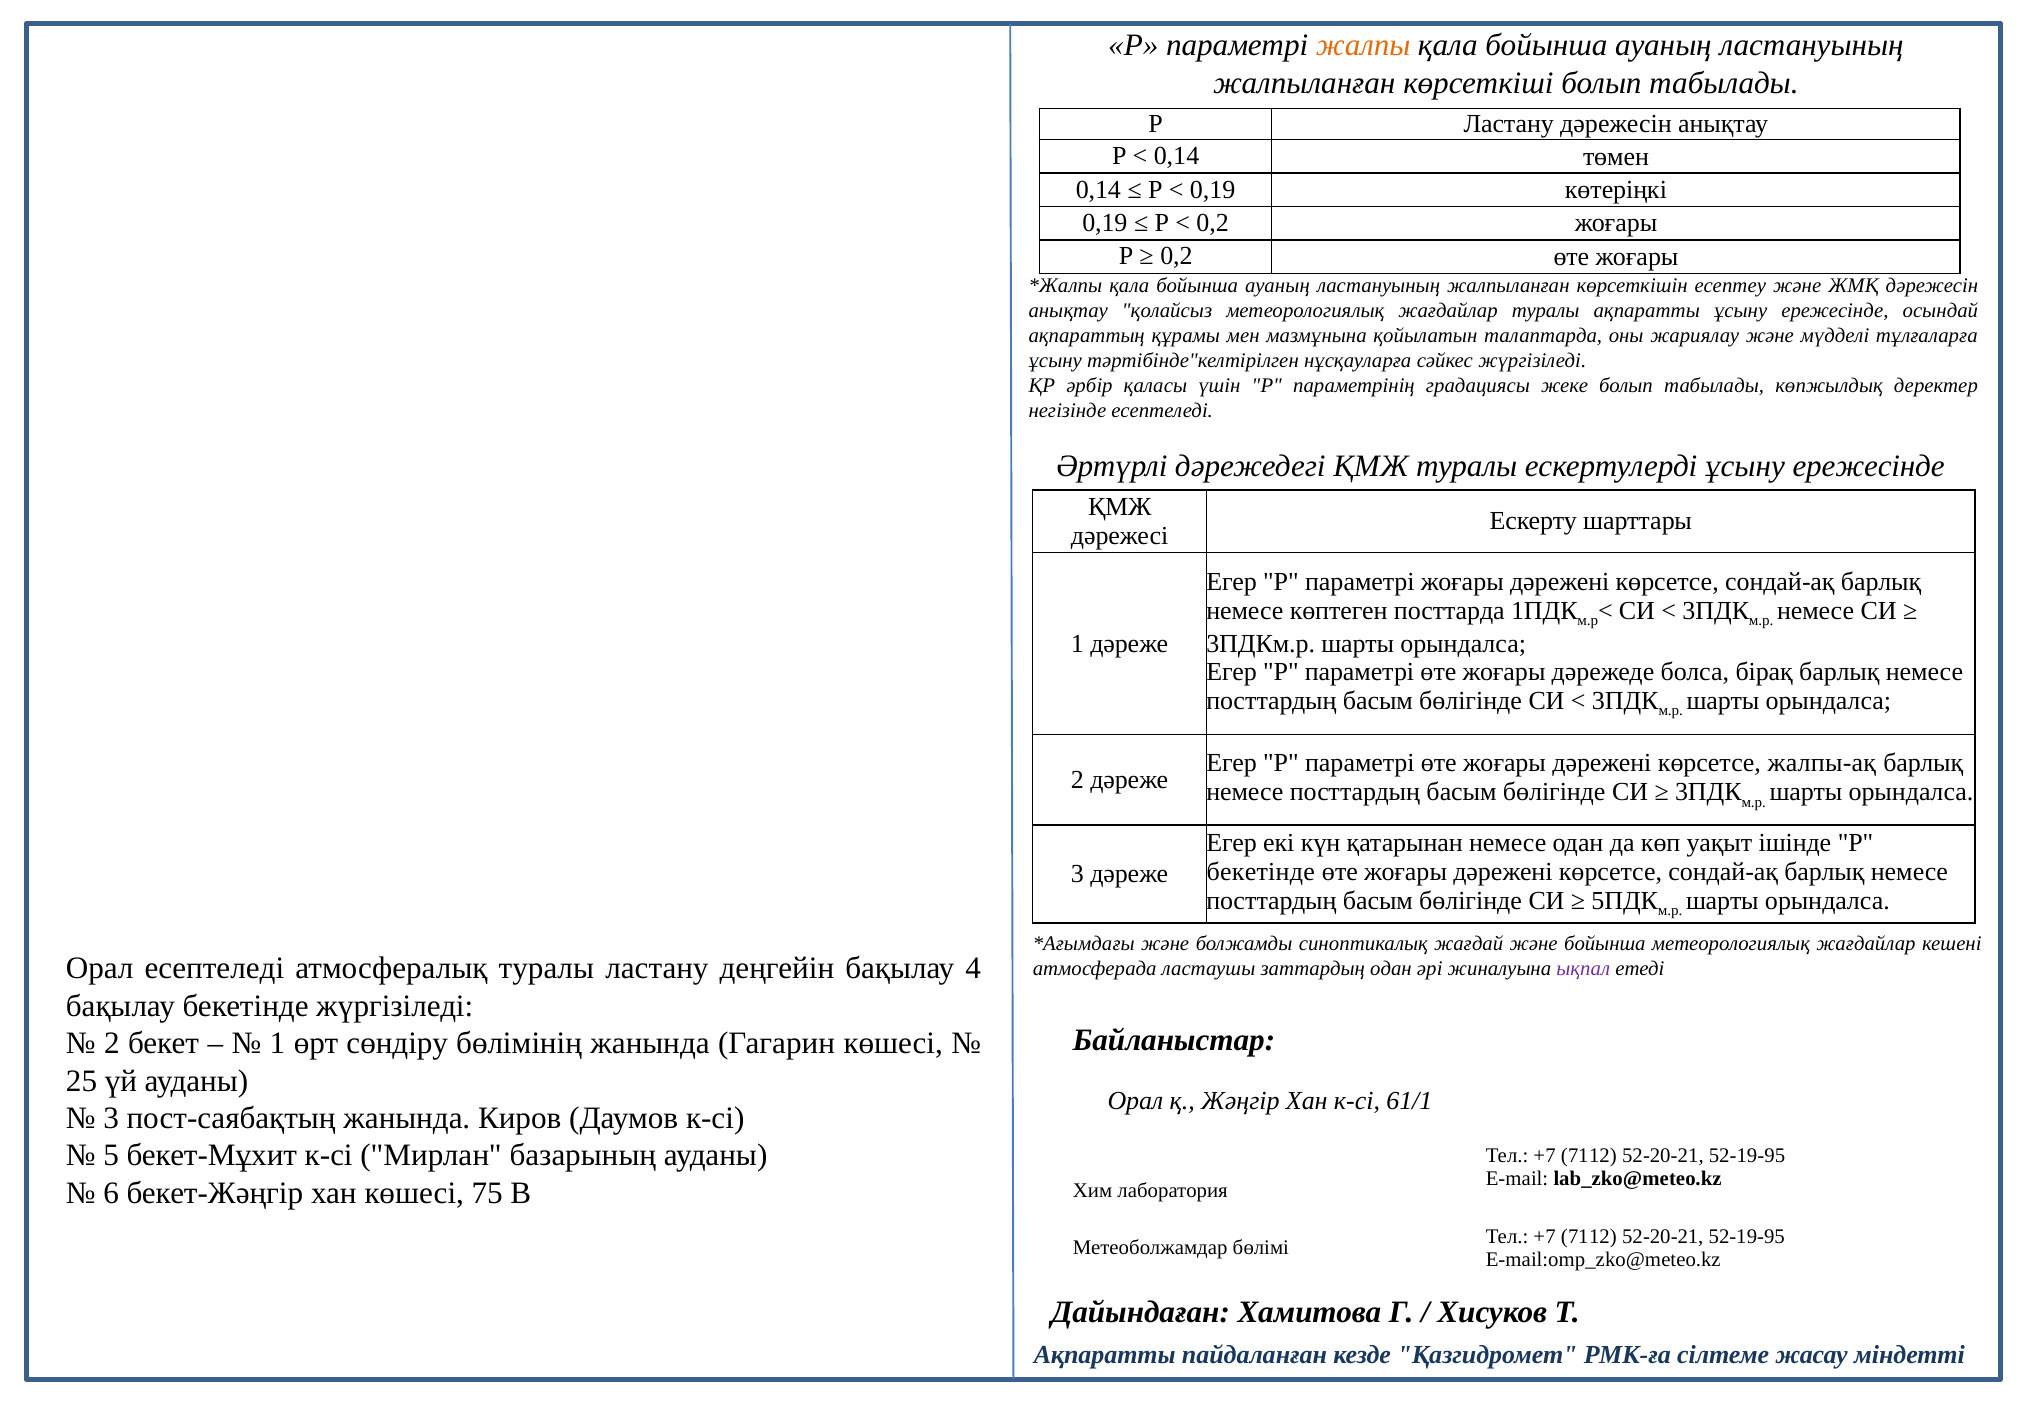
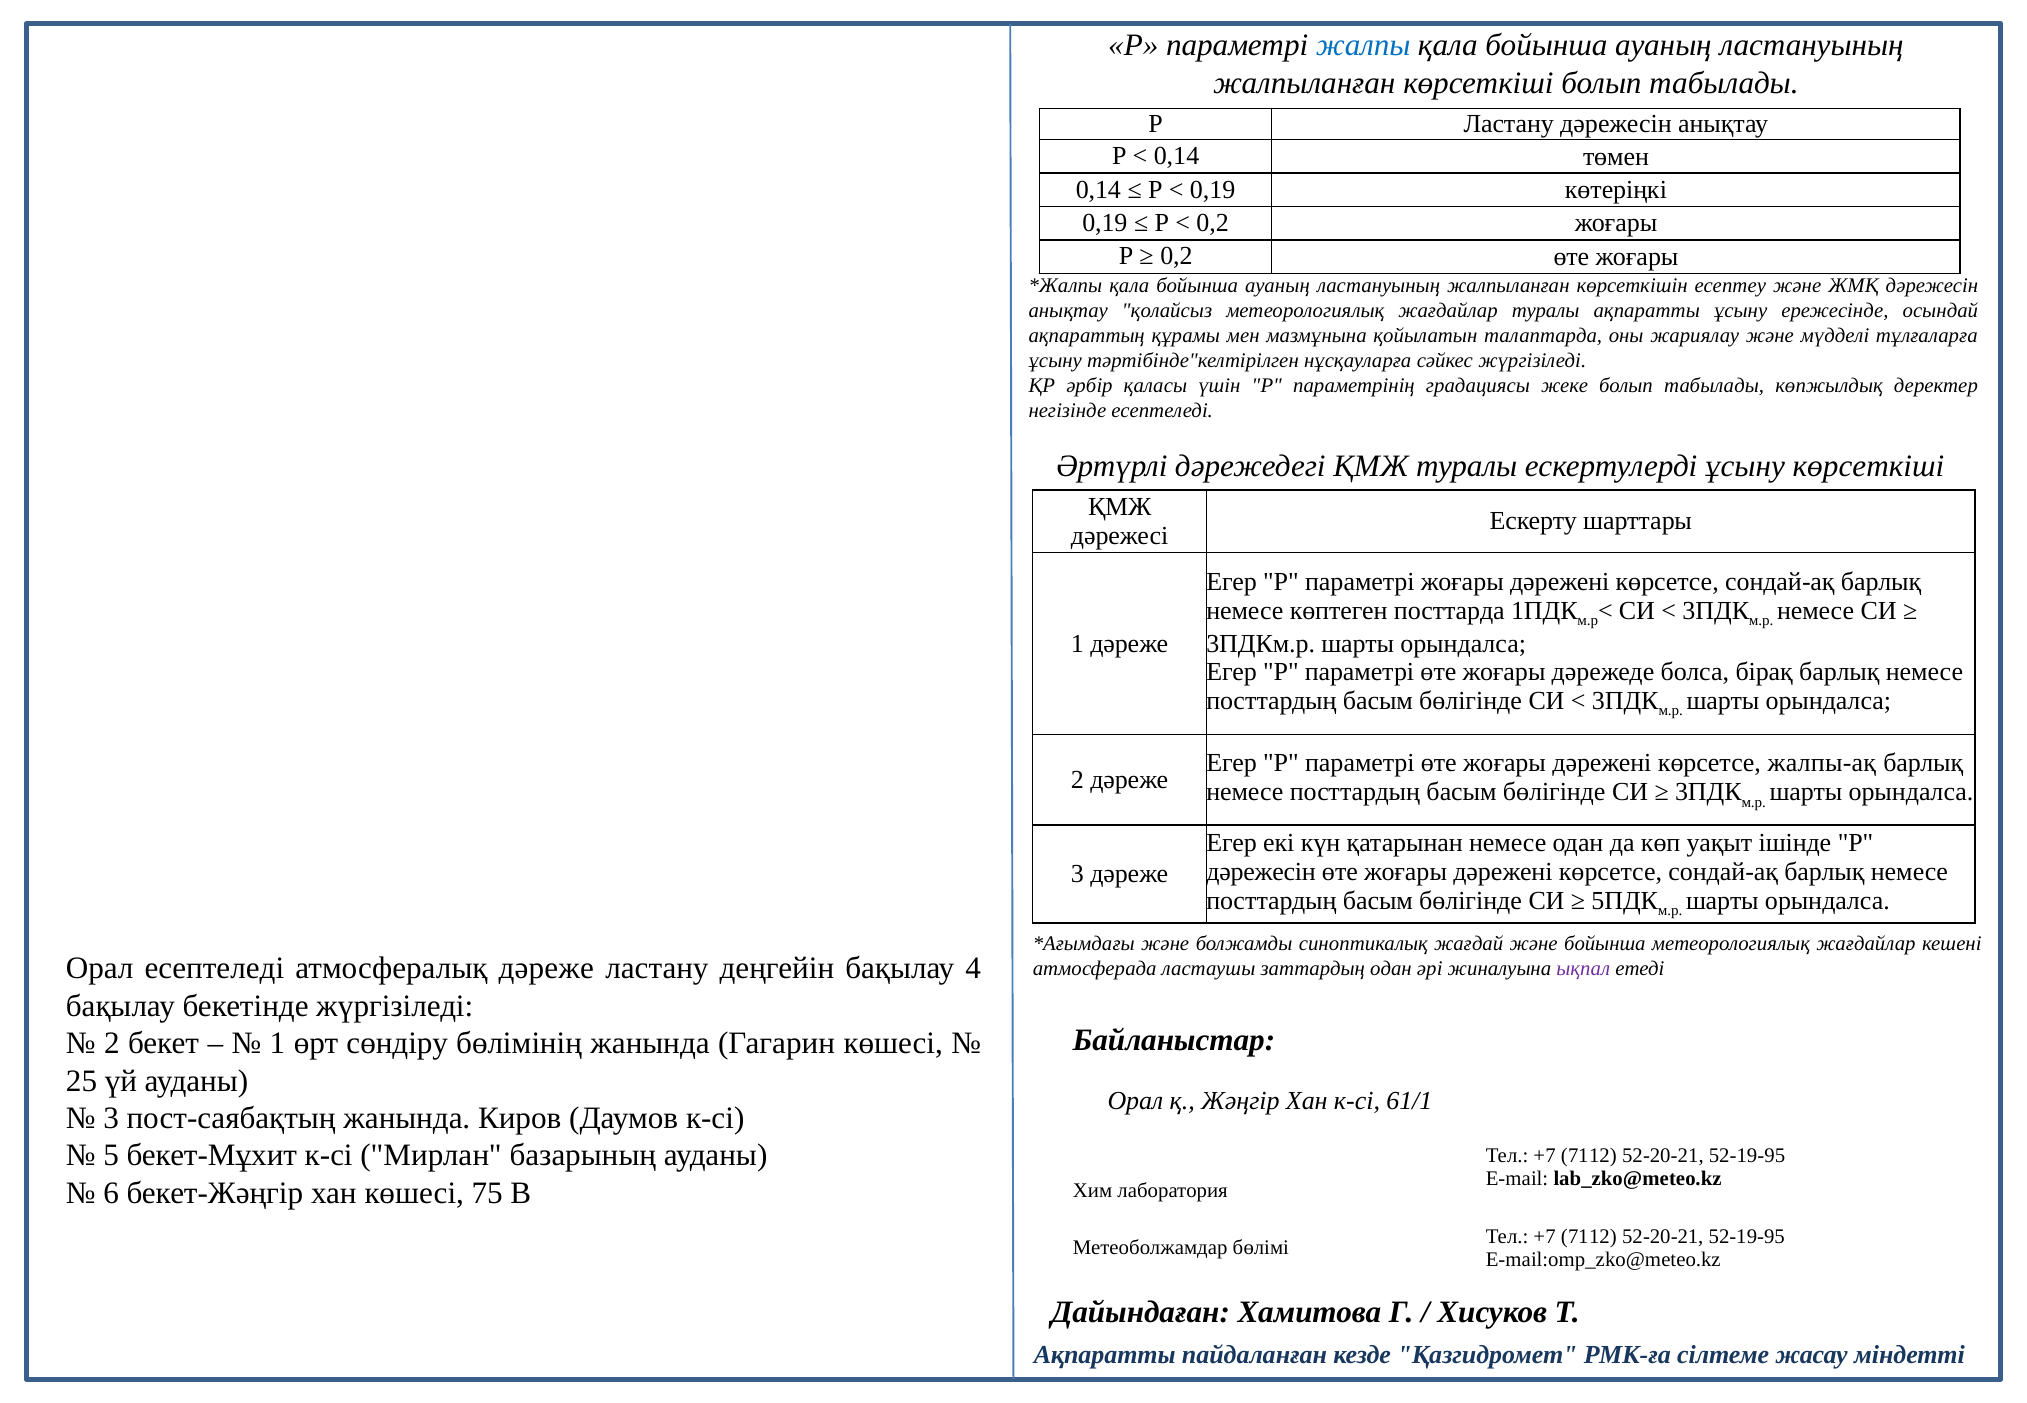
жалпы colour: orange -> blue
ескертулерді ұсыну ережесінде: ережесінде -> көрсеткіші
бекетінде at (1261, 872): бекетінде -> дәрежесін
атмосфералық туралы: туралы -> дәреже
